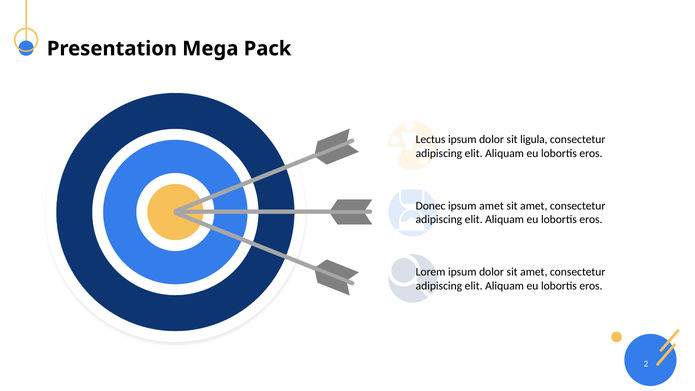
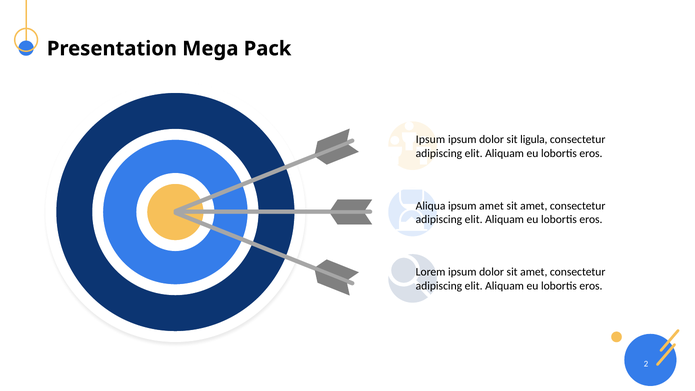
Lectus at (431, 139): Lectus -> Ipsum
Donec: Donec -> Aliqua
